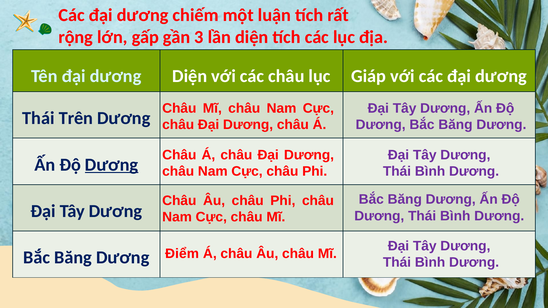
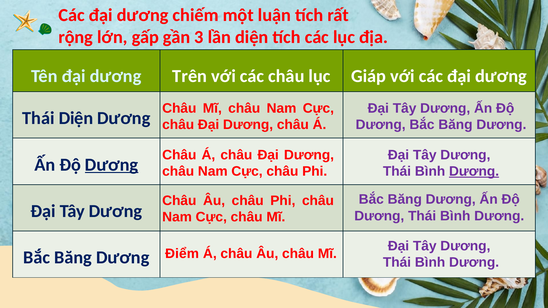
dương Diện: Diện -> Trên
Thái Trên: Trên -> Diện
Dương at (474, 171) underline: none -> present
